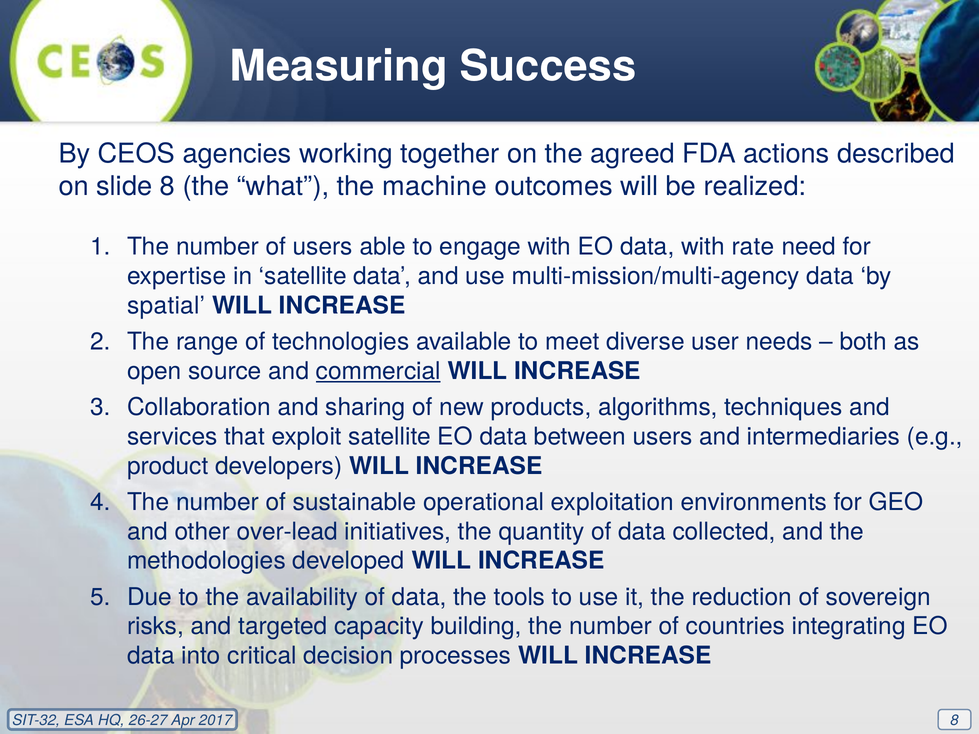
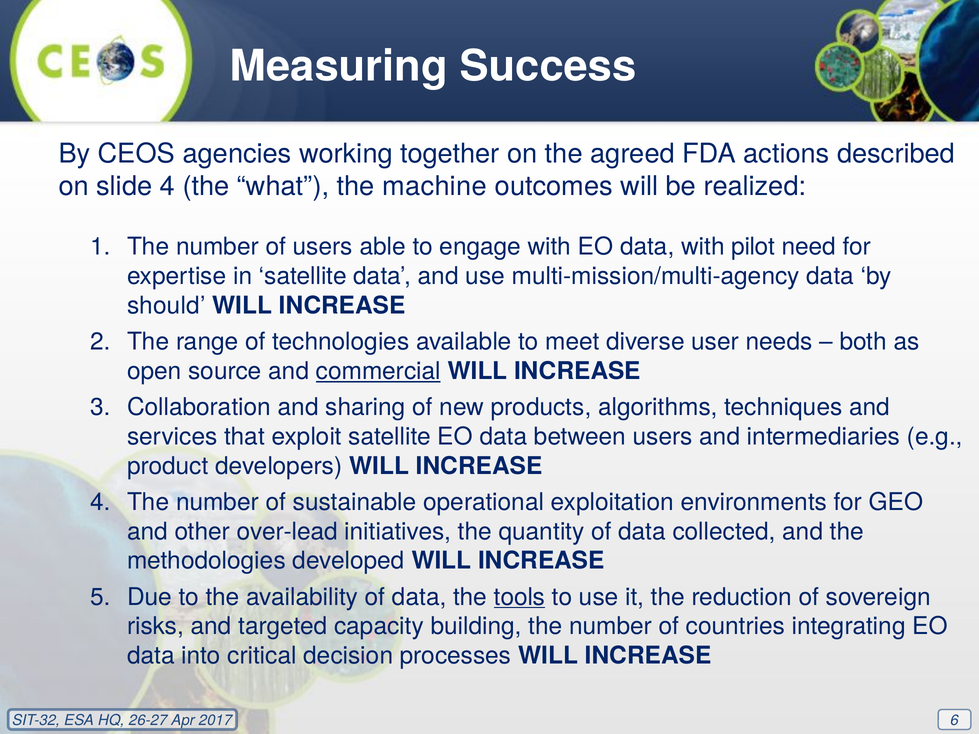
slide 8: 8 -> 4
rate: rate -> pilot
spatial: spatial -> should
tools underline: none -> present
8 at (954, 721): 8 -> 6
